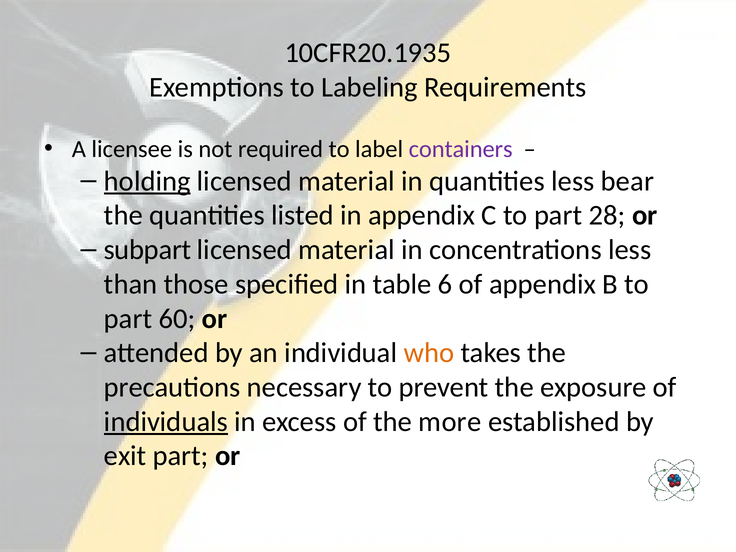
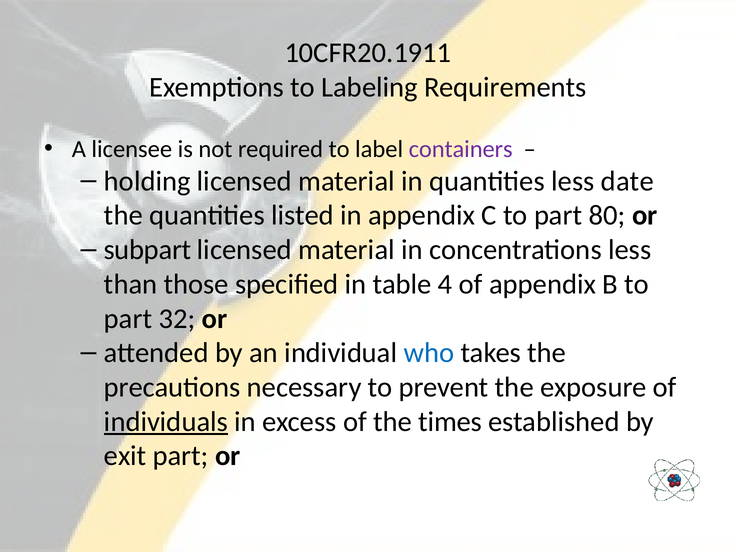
10CFR20.1935: 10CFR20.1935 -> 10CFR20.1911
holding underline: present -> none
bear: bear -> date
28: 28 -> 80
6: 6 -> 4
60: 60 -> 32
who colour: orange -> blue
more: more -> times
